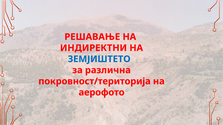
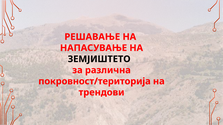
ИНДИРЕКТНИ: ИНДИРЕКТНИ -> НАПАСУВАЊЕ
ЗЕМЈИШТЕТО colour: blue -> black
аерофото: аерофото -> трендови
